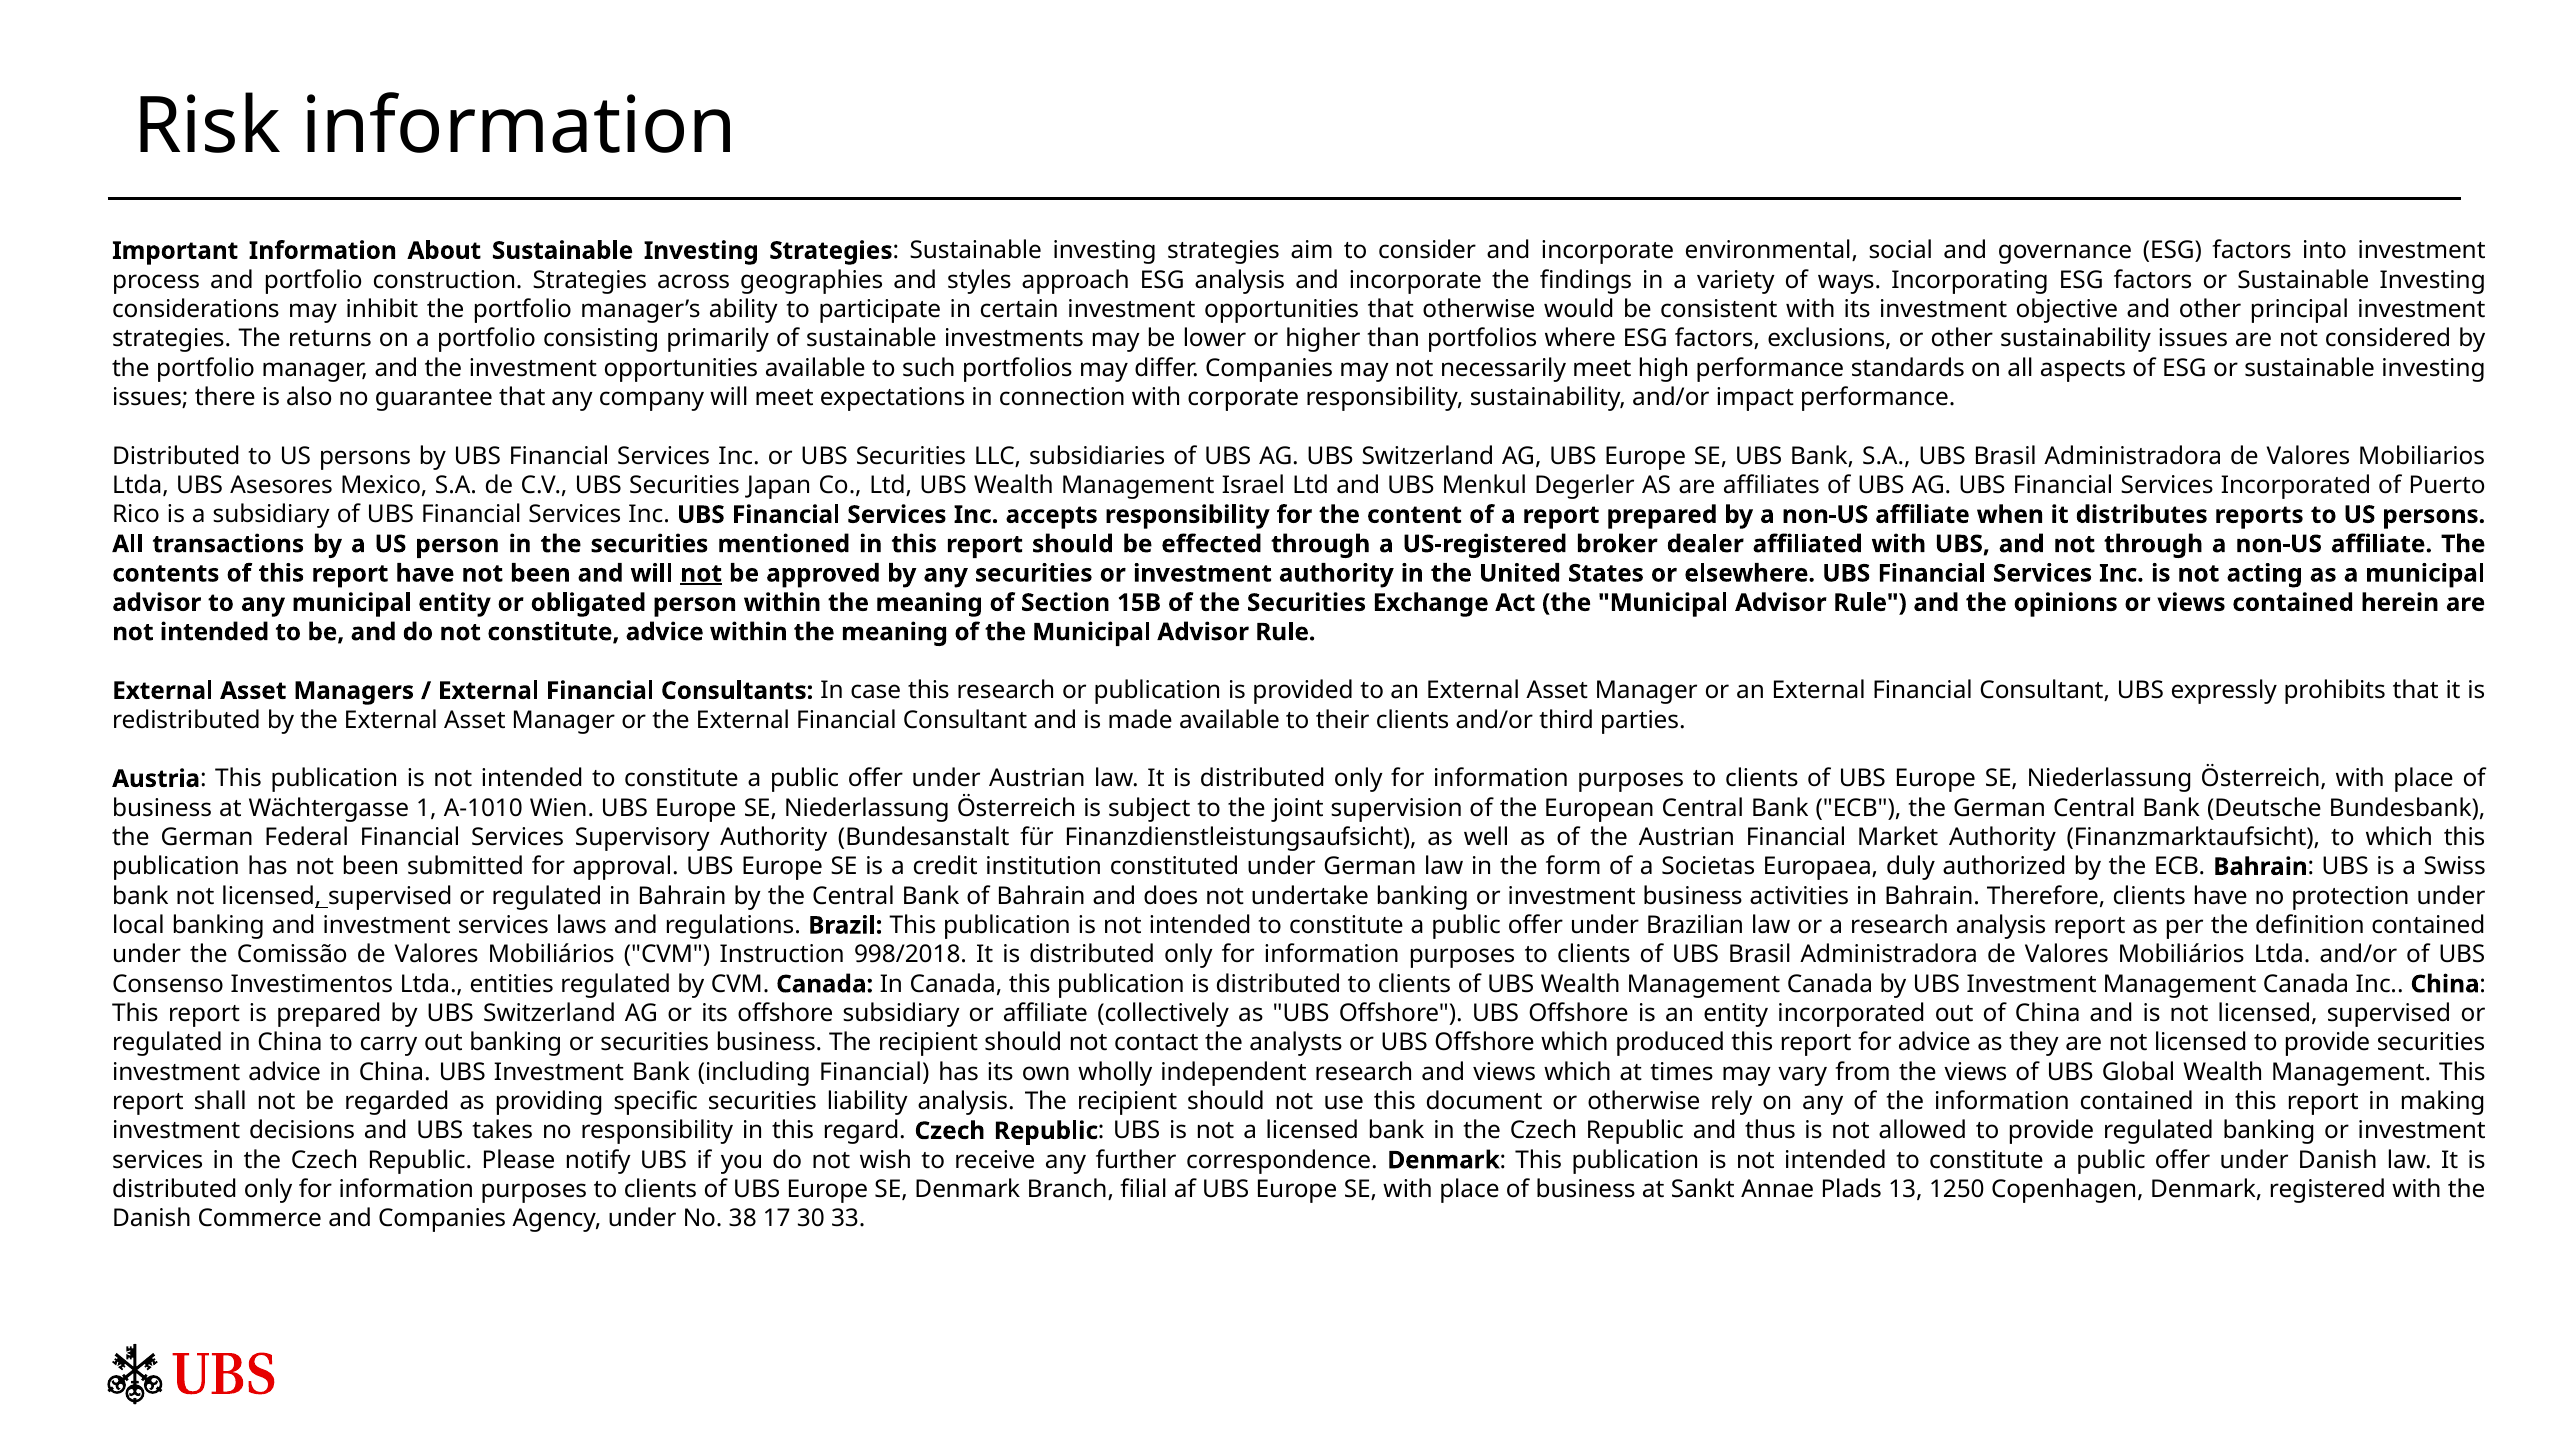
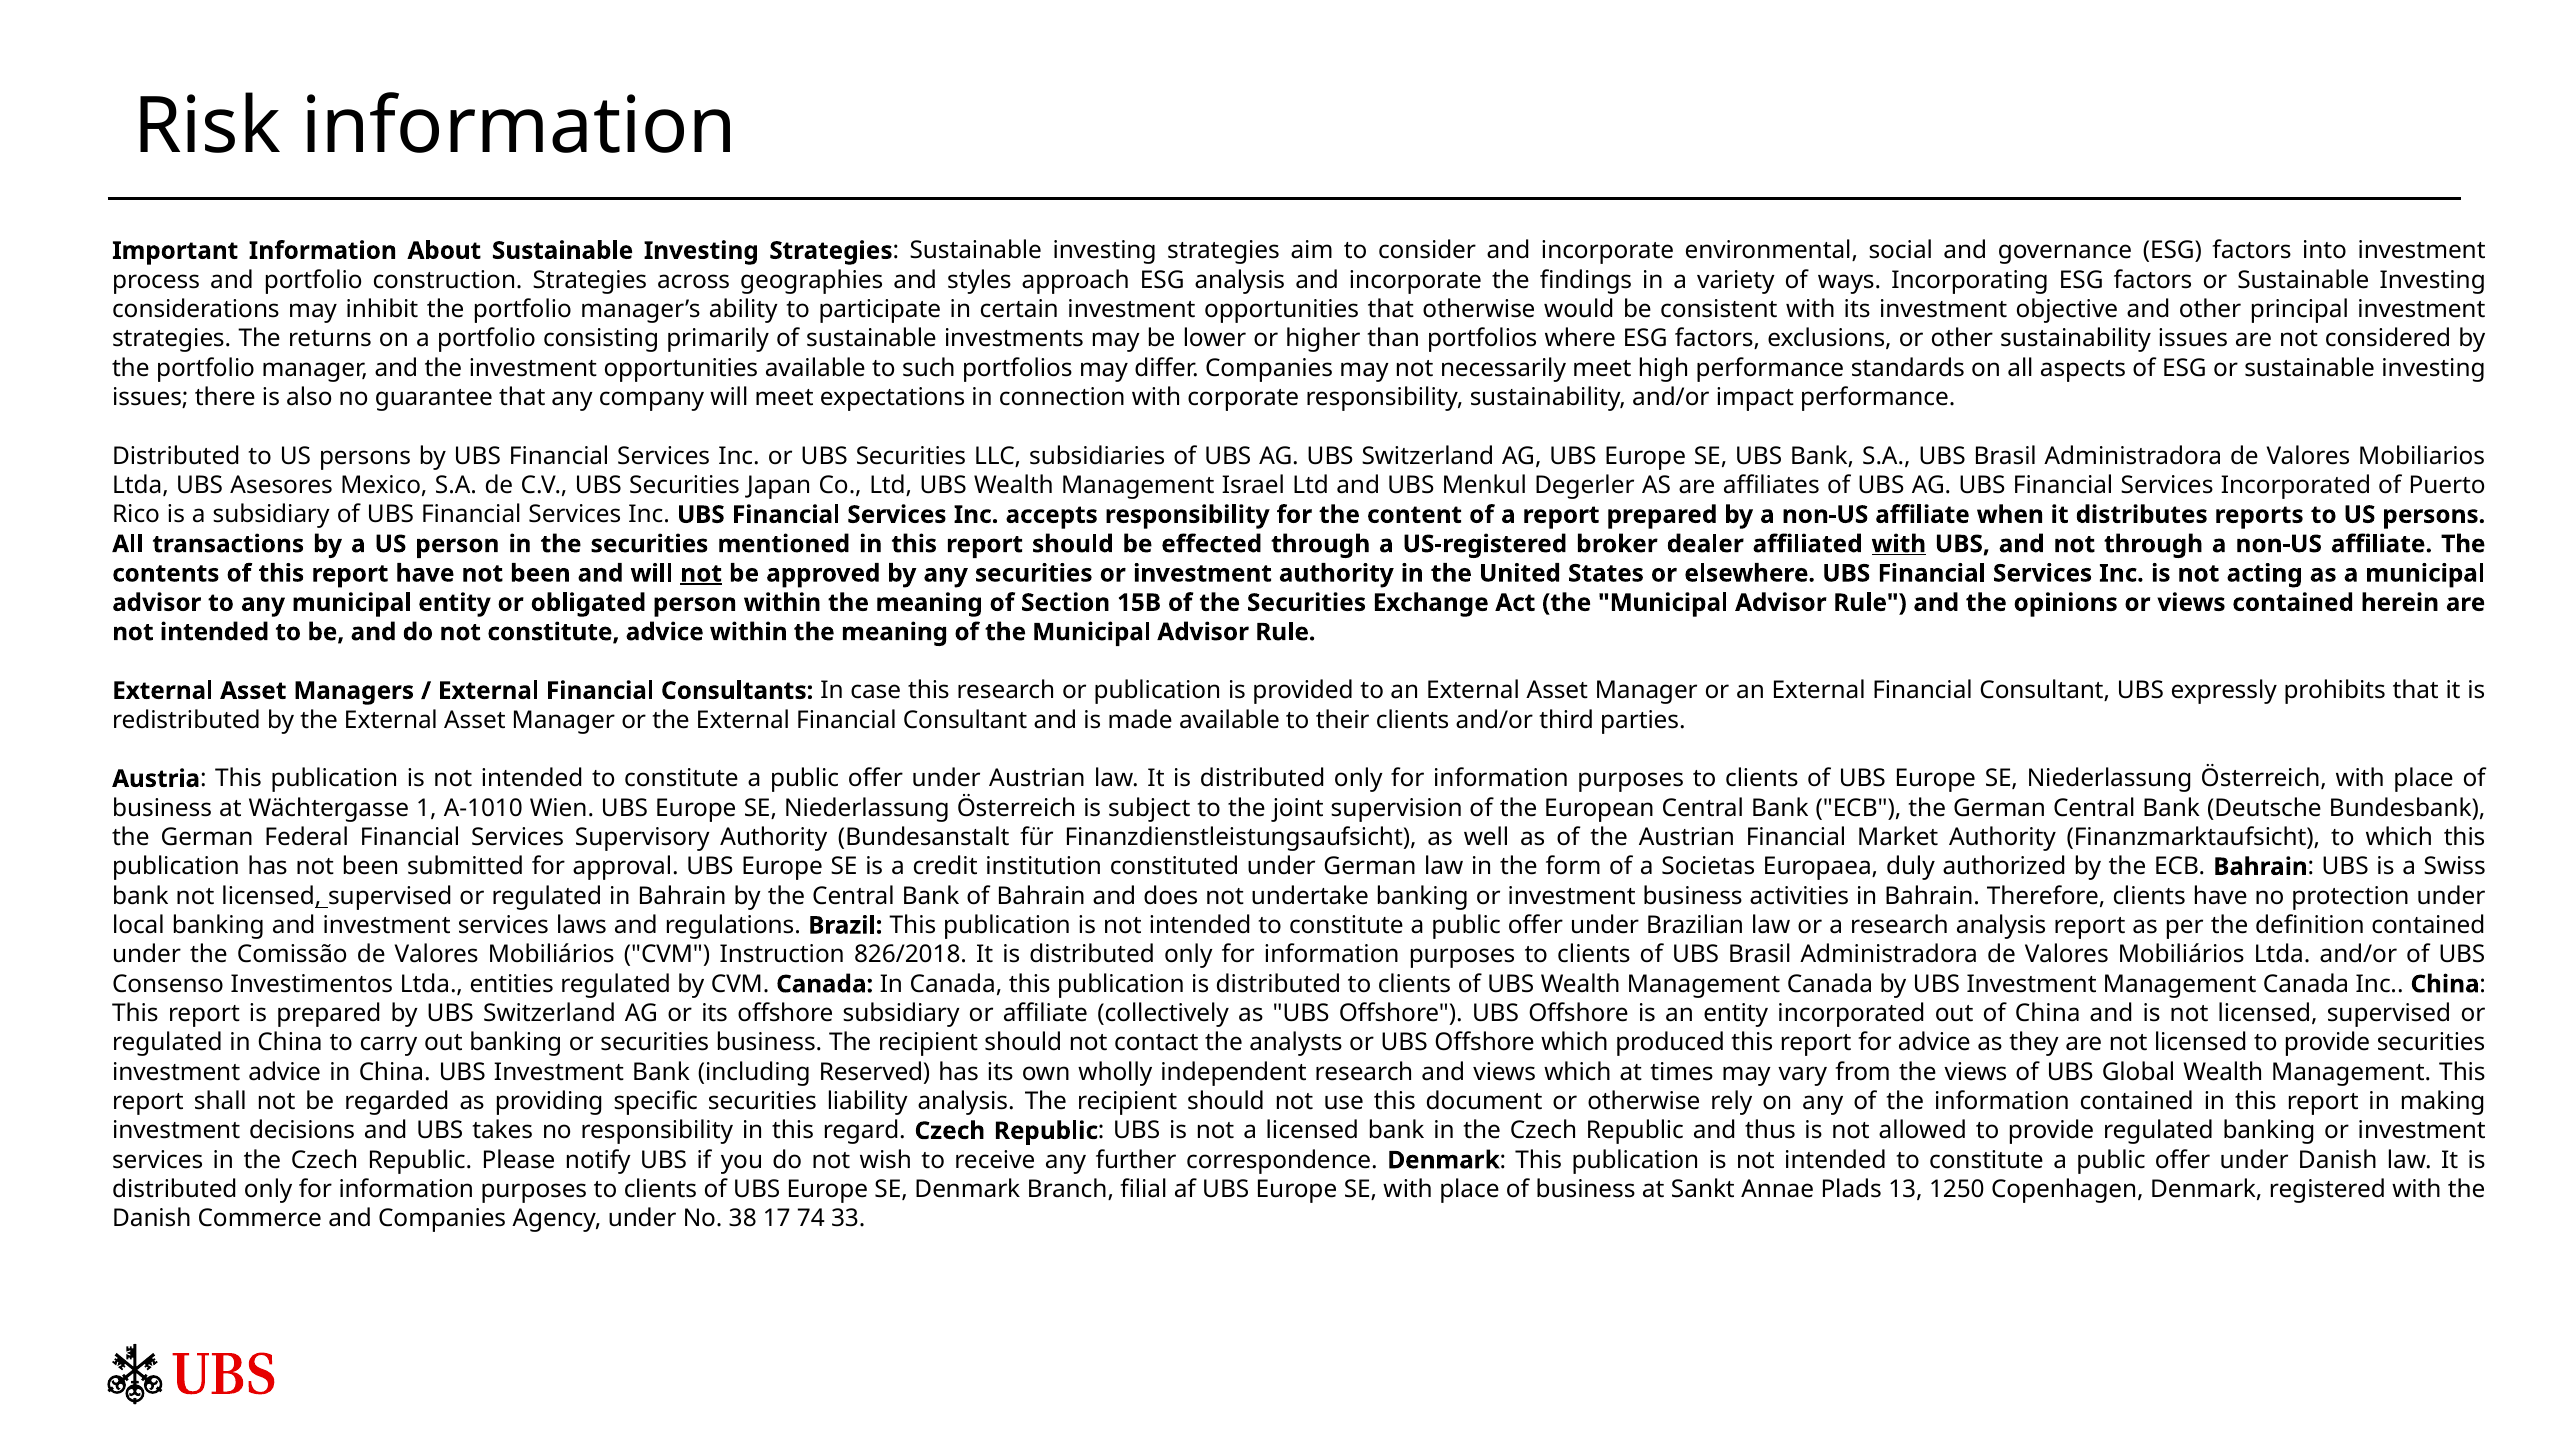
with at (1899, 544) underline: none -> present
998/2018: 998/2018 -> 826/2018
including Financial: Financial -> Reserved
30: 30 -> 74
